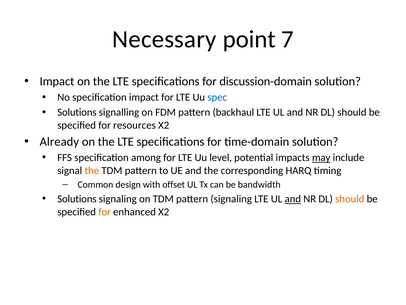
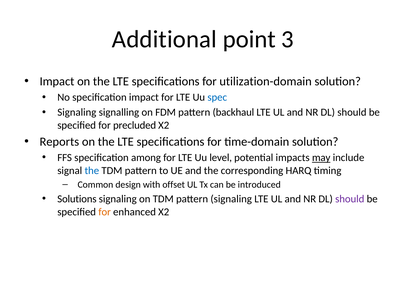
Necessary: Necessary -> Additional
7: 7 -> 3
discussion-domain: discussion-domain -> utilization-domain
Solutions at (77, 112): Solutions -> Signaling
resources: resources -> precluded
Already: Already -> Reports
the at (92, 170) colour: orange -> blue
bandwidth: bandwidth -> introduced
and at (293, 199) underline: present -> none
should at (350, 199) colour: orange -> purple
